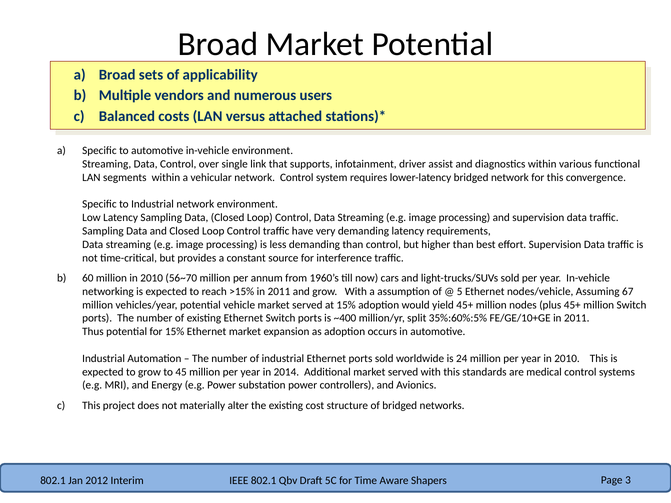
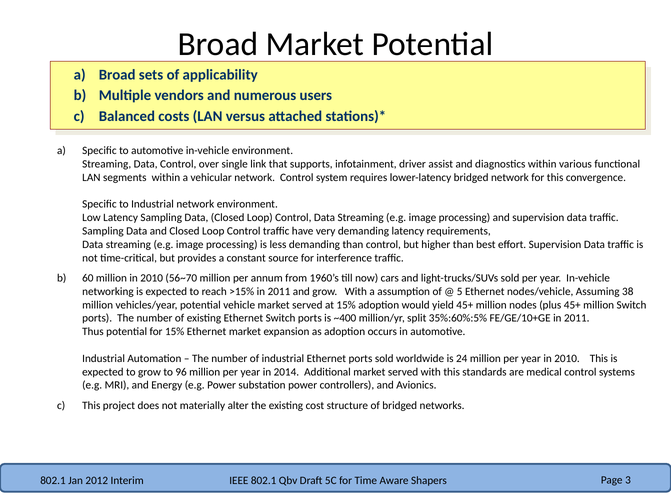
67: 67 -> 38
45: 45 -> 96
